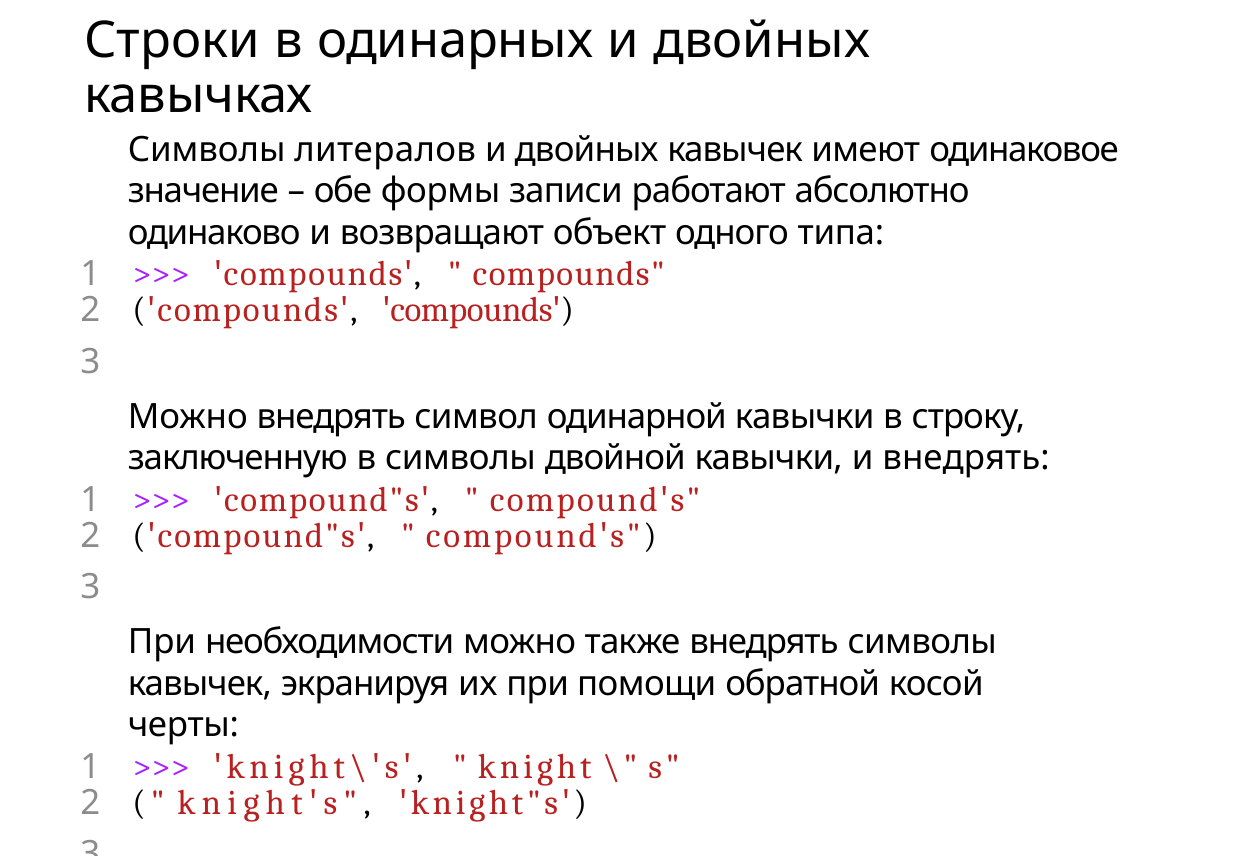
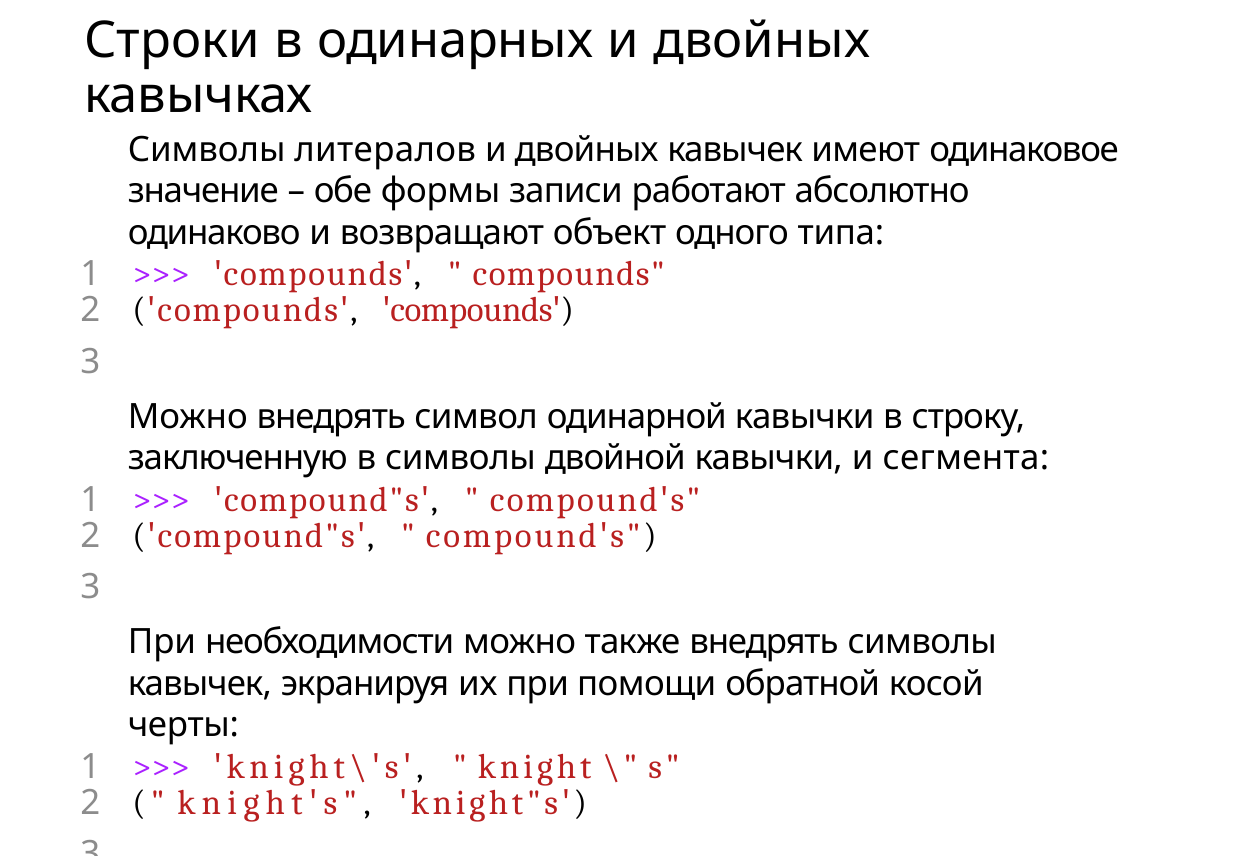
и внедрять: внедрять -> сегмента
